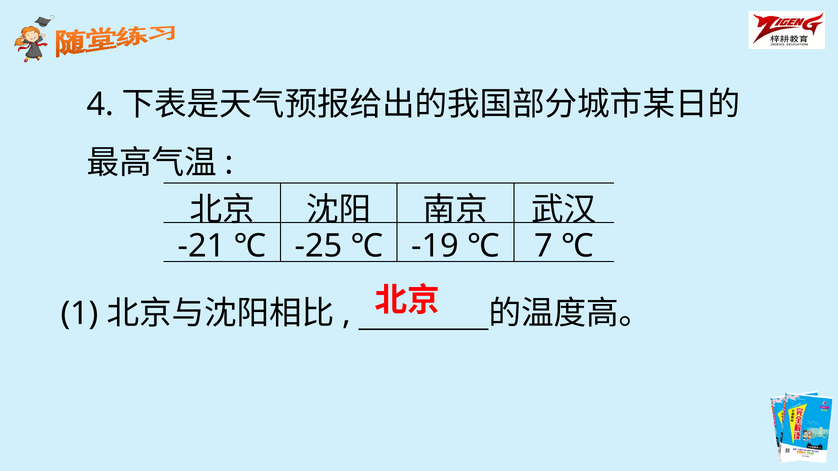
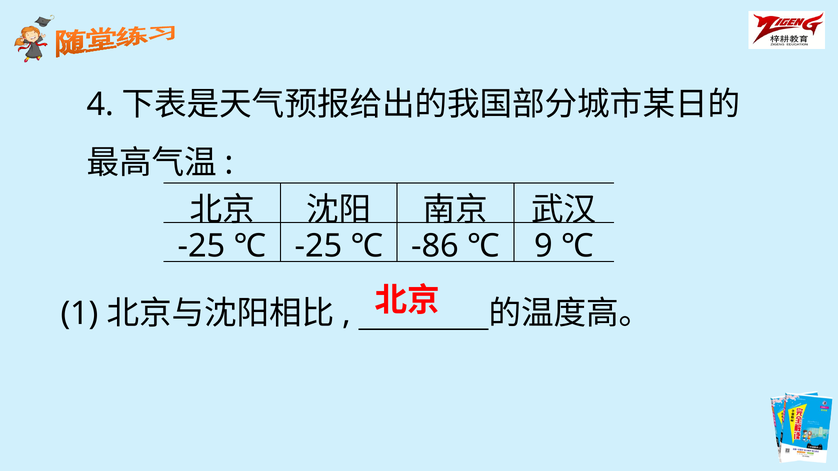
-21 at (202, 246): -21 -> -25
-19: -19 -> -86
7: 7 -> 9
